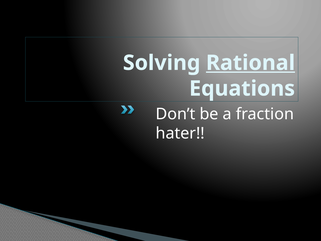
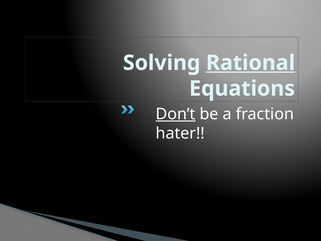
Don’t underline: none -> present
